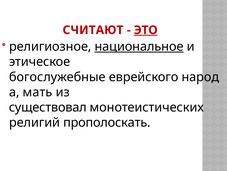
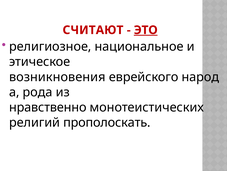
национальное underline: present -> none
богослужебные: богослужебные -> возникновения
мать: мать -> рода
существовал: существовал -> нравственно
